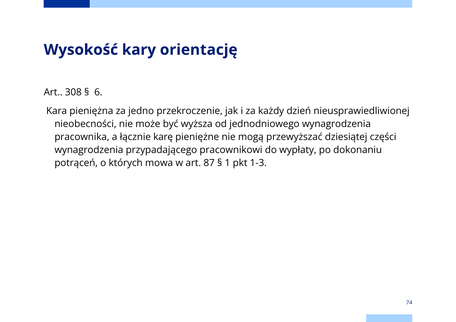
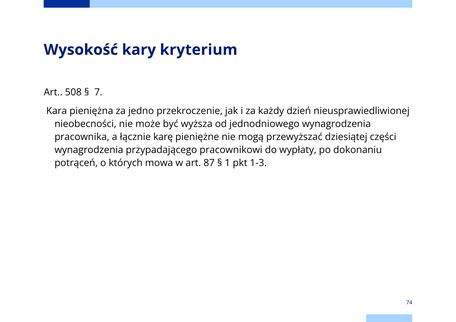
orientację: orientację -> kryterium
308: 308 -> 508
6: 6 -> 7
